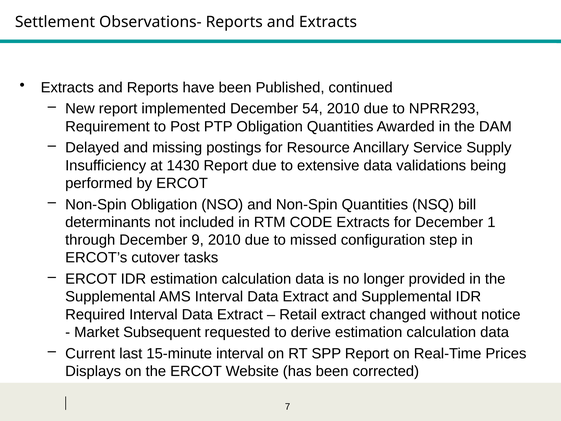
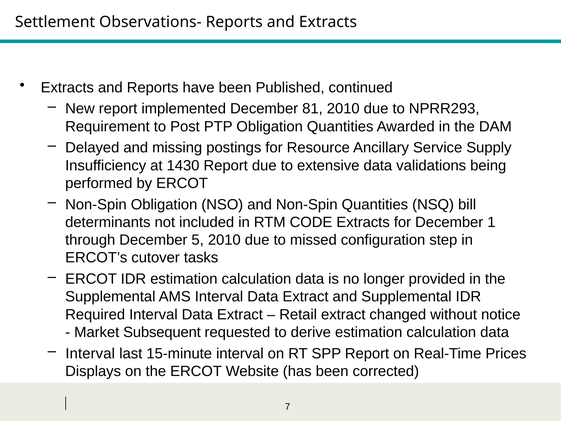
54: 54 -> 81
9: 9 -> 5
Current at (90, 353): Current -> Interval
